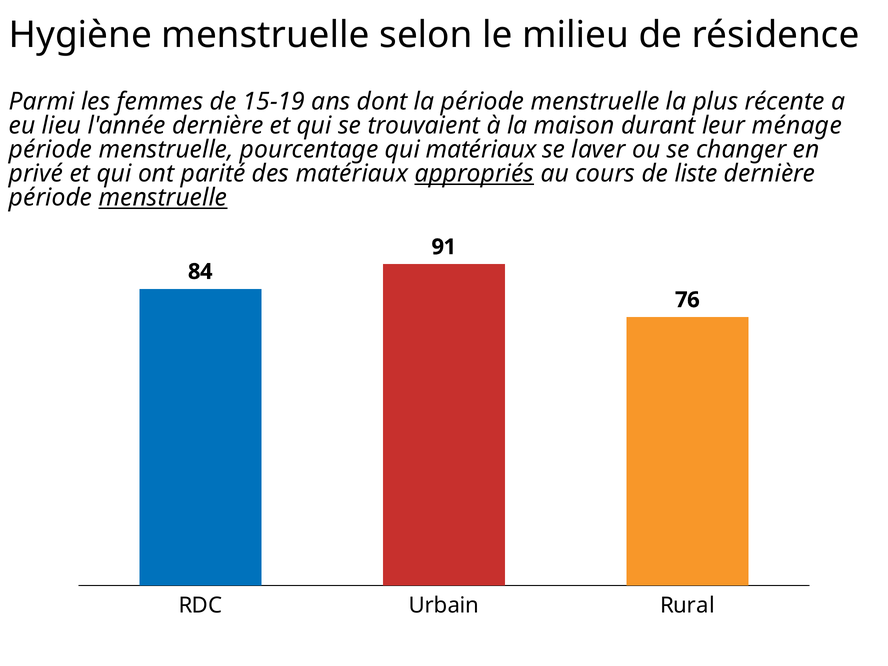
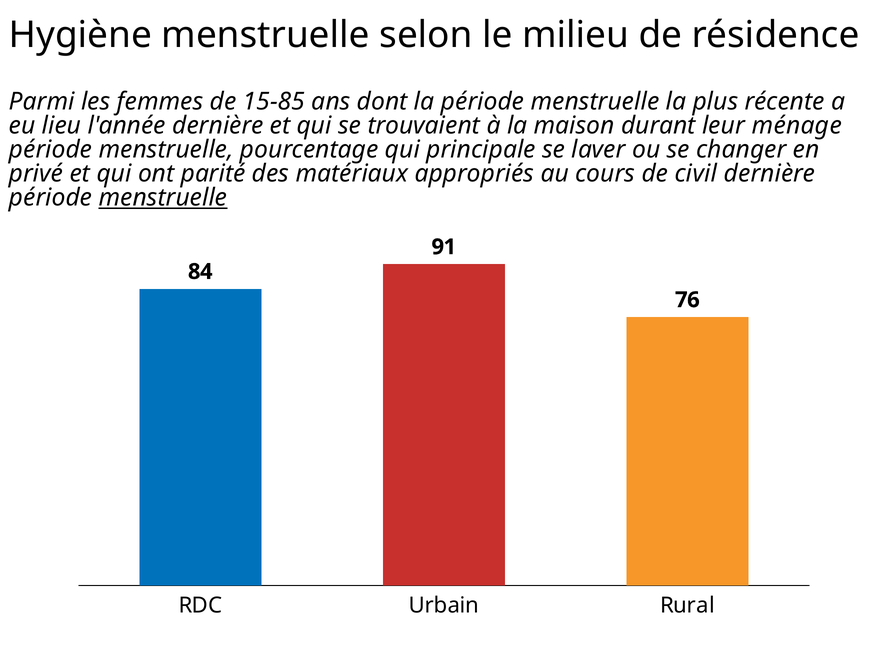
15-19: 15-19 -> 15-85
qui matériaux: matériaux -> principale
appropriés underline: present -> none
liste: liste -> civil
